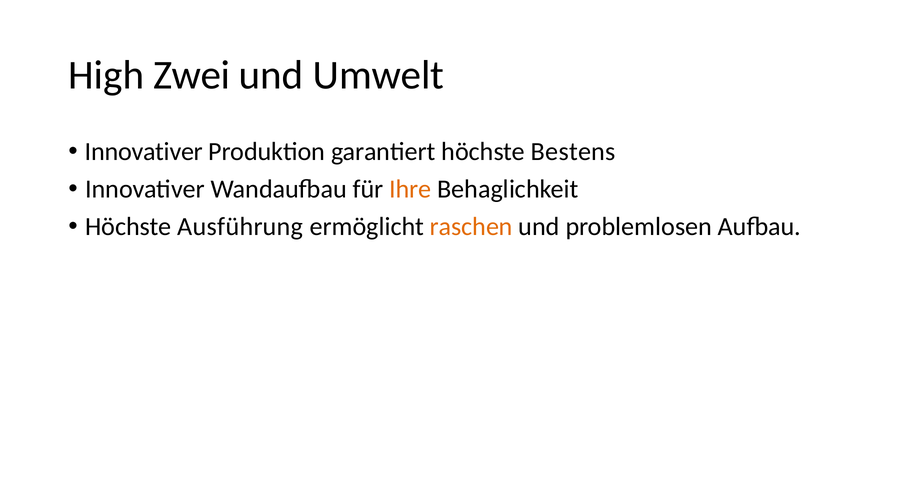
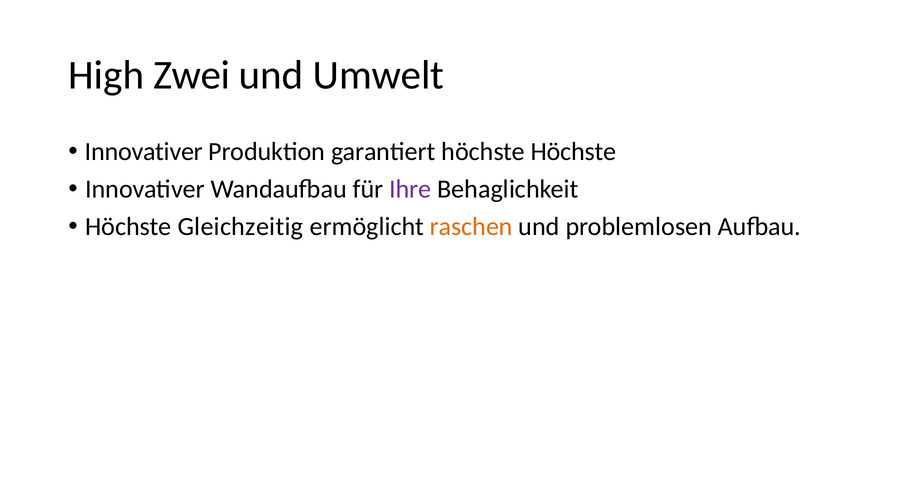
höchste Bestens: Bestens -> Höchste
Ihre colour: orange -> purple
Ausführung: Ausführung -> Gleichzeitig
